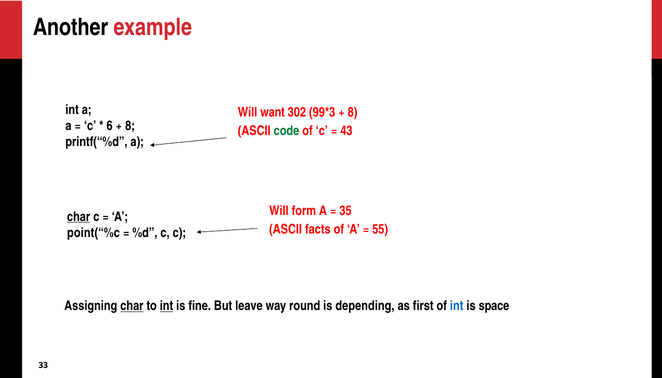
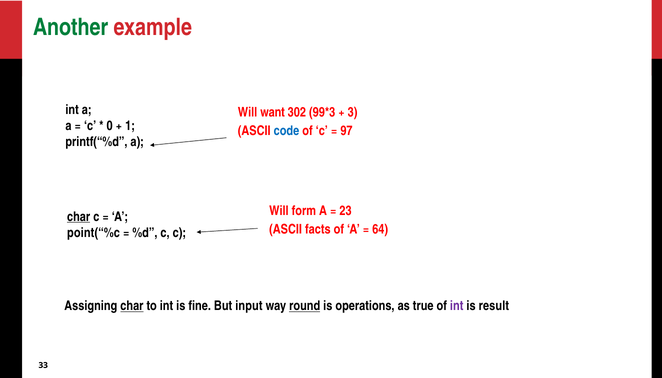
Another colour: black -> green
8 at (353, 112): 8 -> 3
6: 6 -> 0
8 at (130, 126): 8 -> 1
code colour: green -> blue
43: 43 -> 97
35: 35 -> 23
55: 55 -> 64
int at (166, 306) underline: present -> none
leave: leave -> input
round underline: none -> present
depending: depending -> operations
first: first -> true
int at (457, 306) colour: blue -> purple
space: space -> result
